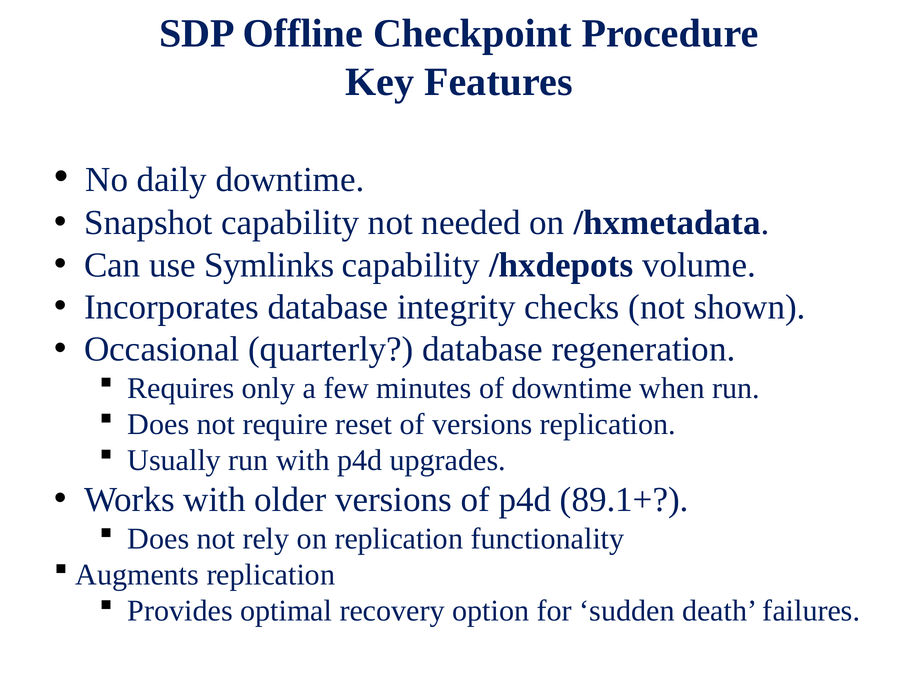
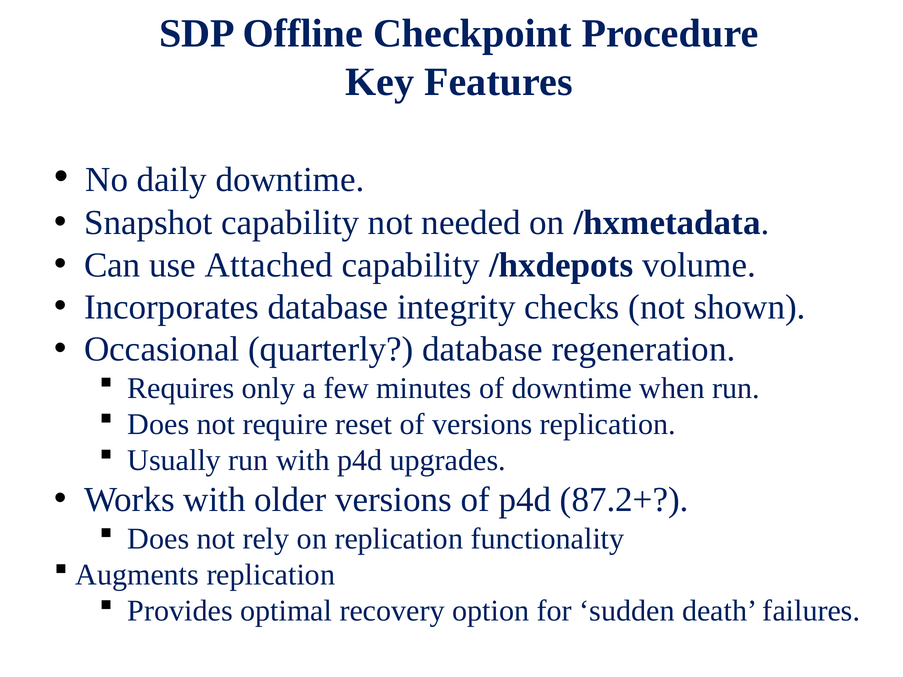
Symlinks: Symlinks -> Attached
89.1+: 89.1+ -> 87.2+
